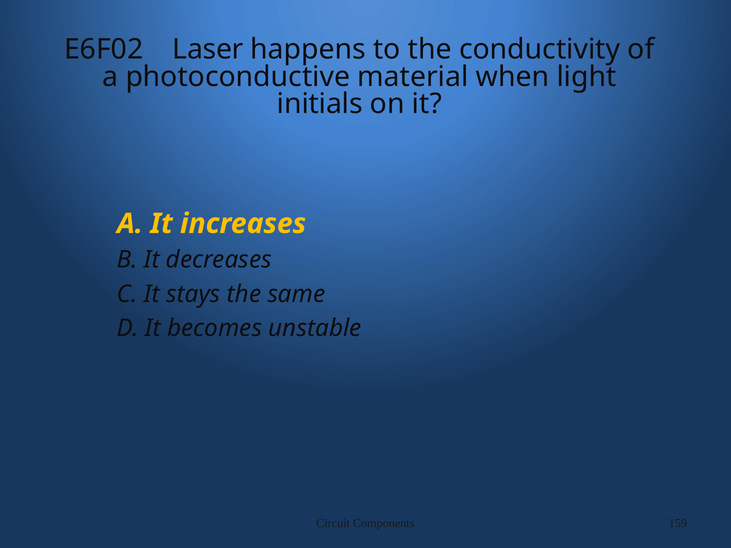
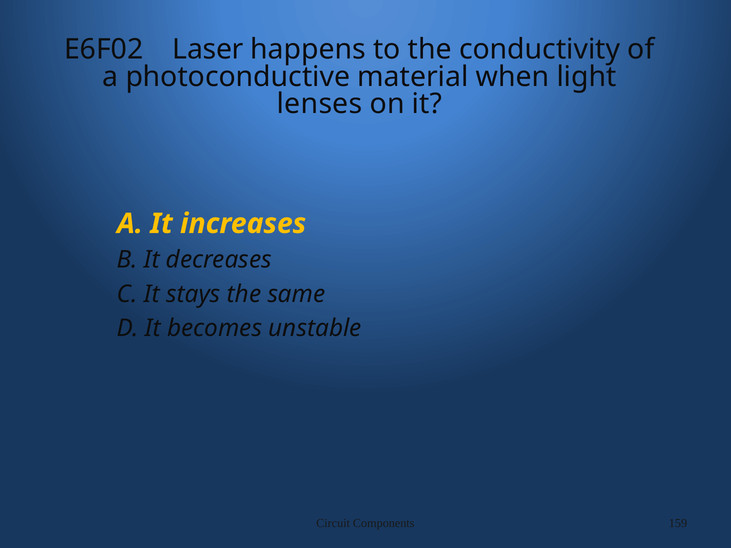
initials: initials -> lenses
